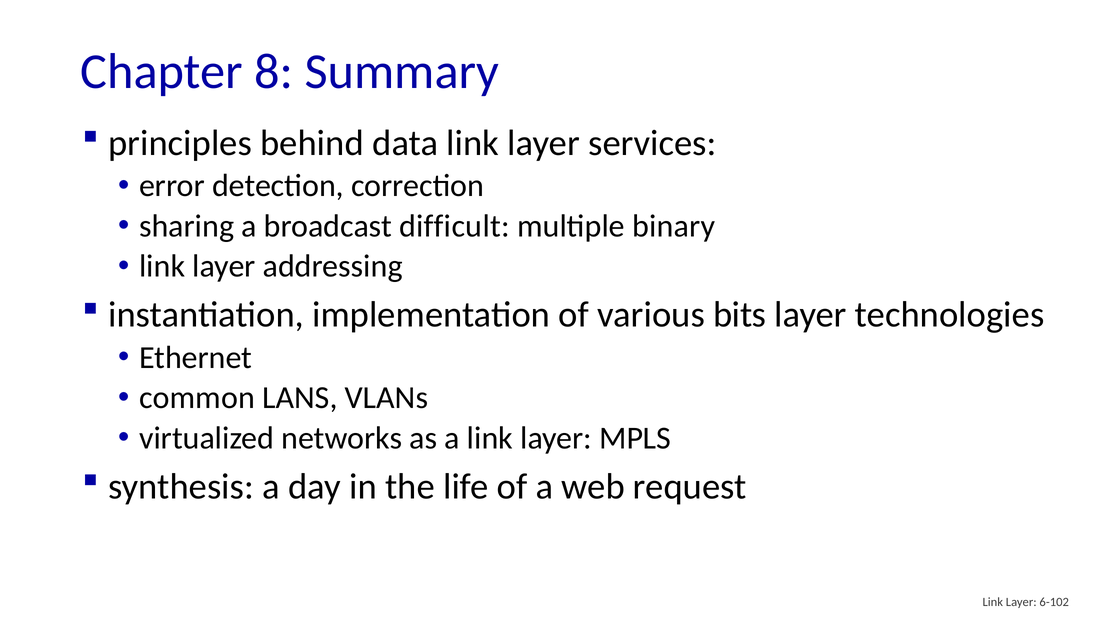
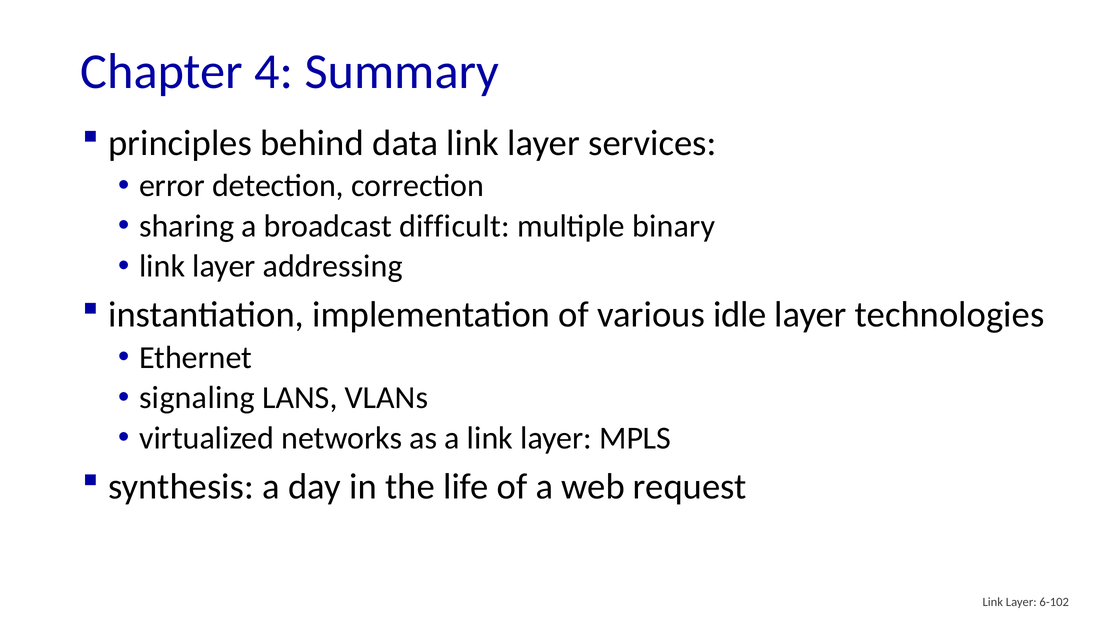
8: 8 -> 4
bits: bits -> idle
common: common -> signaling
